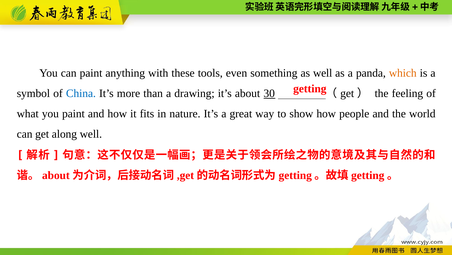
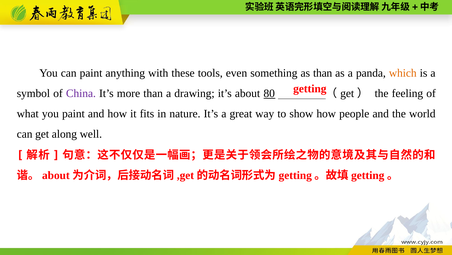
as well: well -> than
China colour: blue -> purple
30: 30 -> 80
